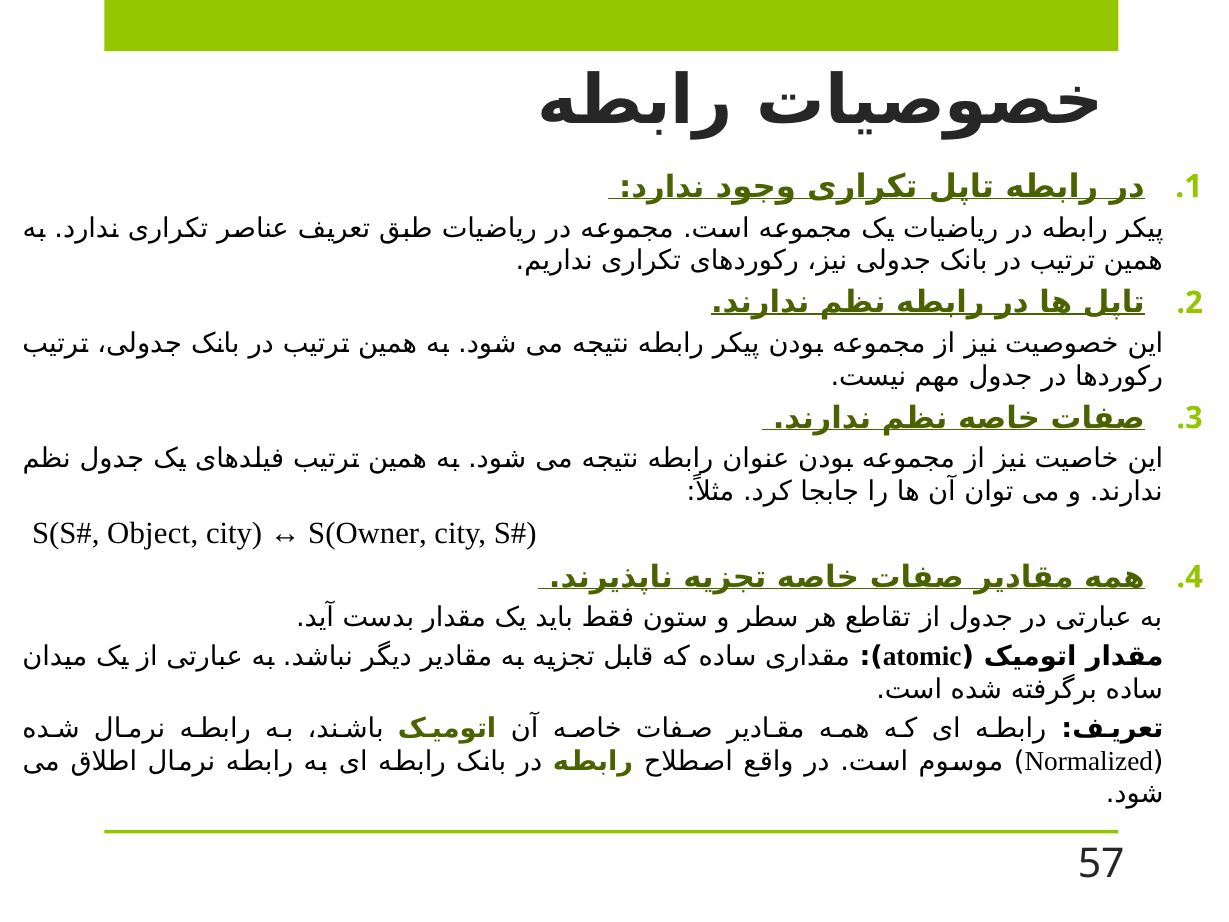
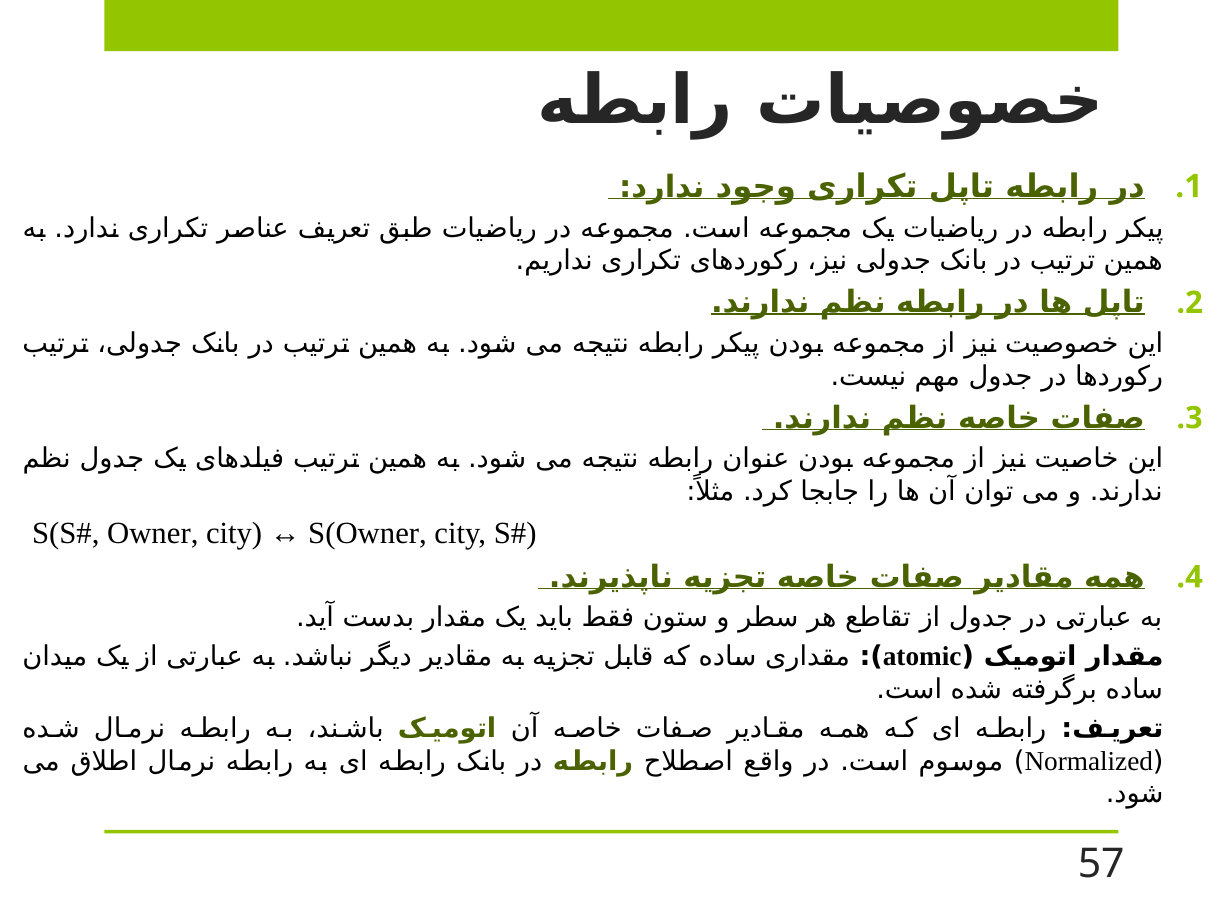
Object: Object -> Owner
